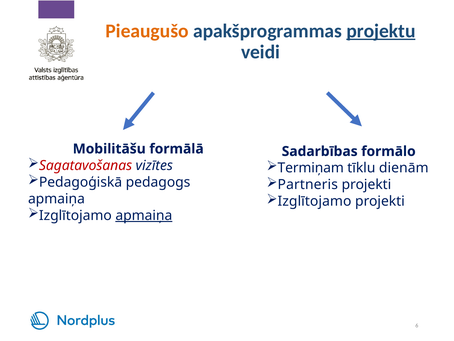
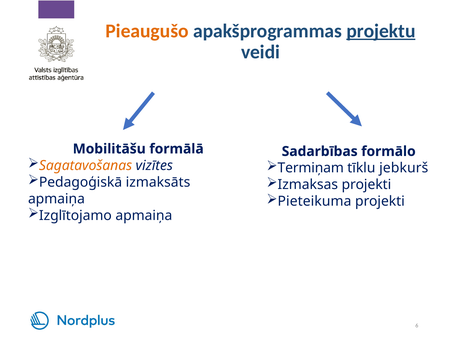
Sagatavošanas colour: red -> orange
dienām: dienām -> jebkurš
pedagogs: pedagogs -> izmaksāts
Partneris: Partneris -> Izmaksas
Izglītojamo at (315, 201): Izglītojamo -> Pieteikuma
apmaiņa at (144, 215) underline: present -> none
